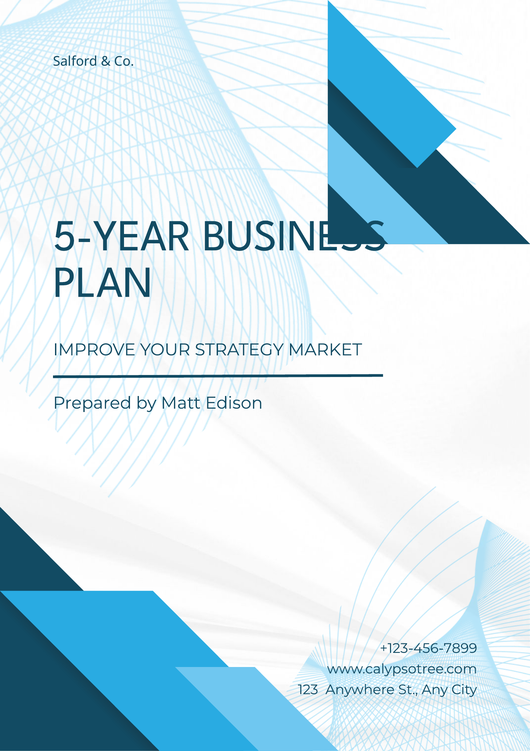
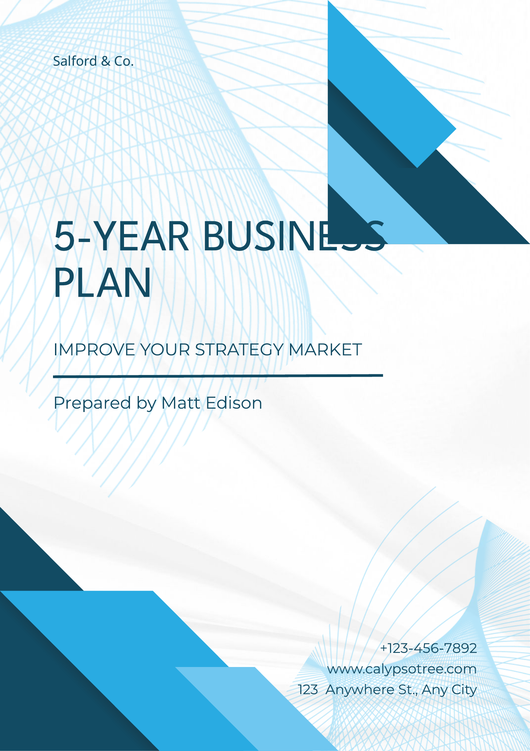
+123-456-7899: +123-456-7899 -> +123-456-7892
